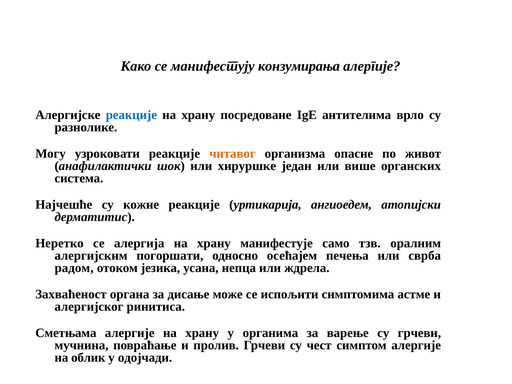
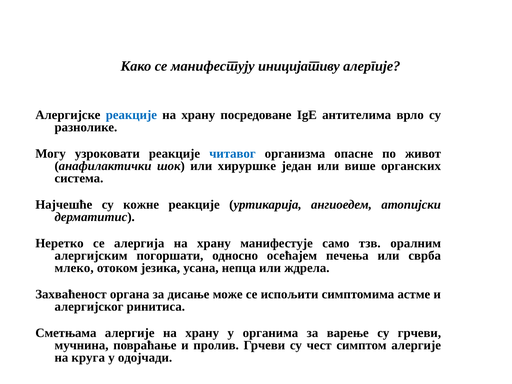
конзумирања: конзумирања -> иницијативу
читавог colour: orange -> blue
радом: радом -> млеко
облик: облик -> круга
